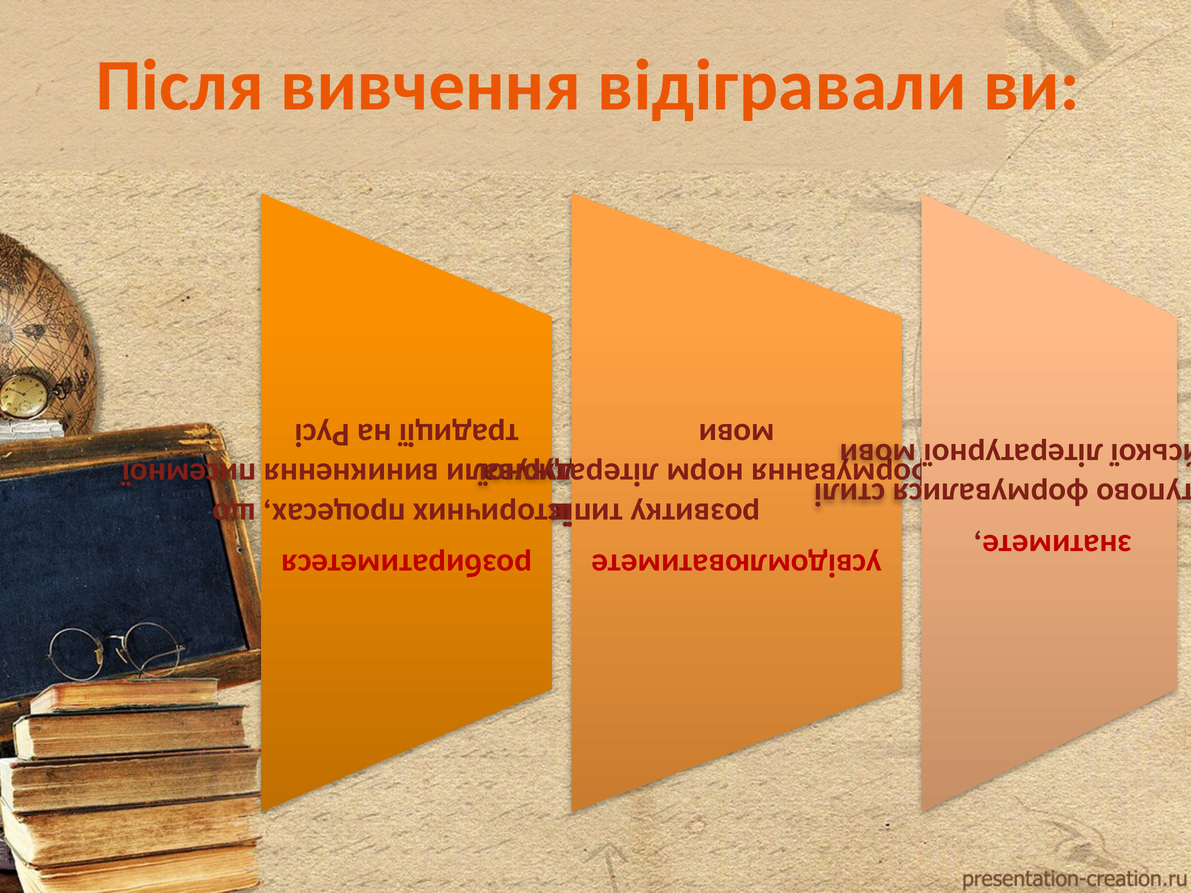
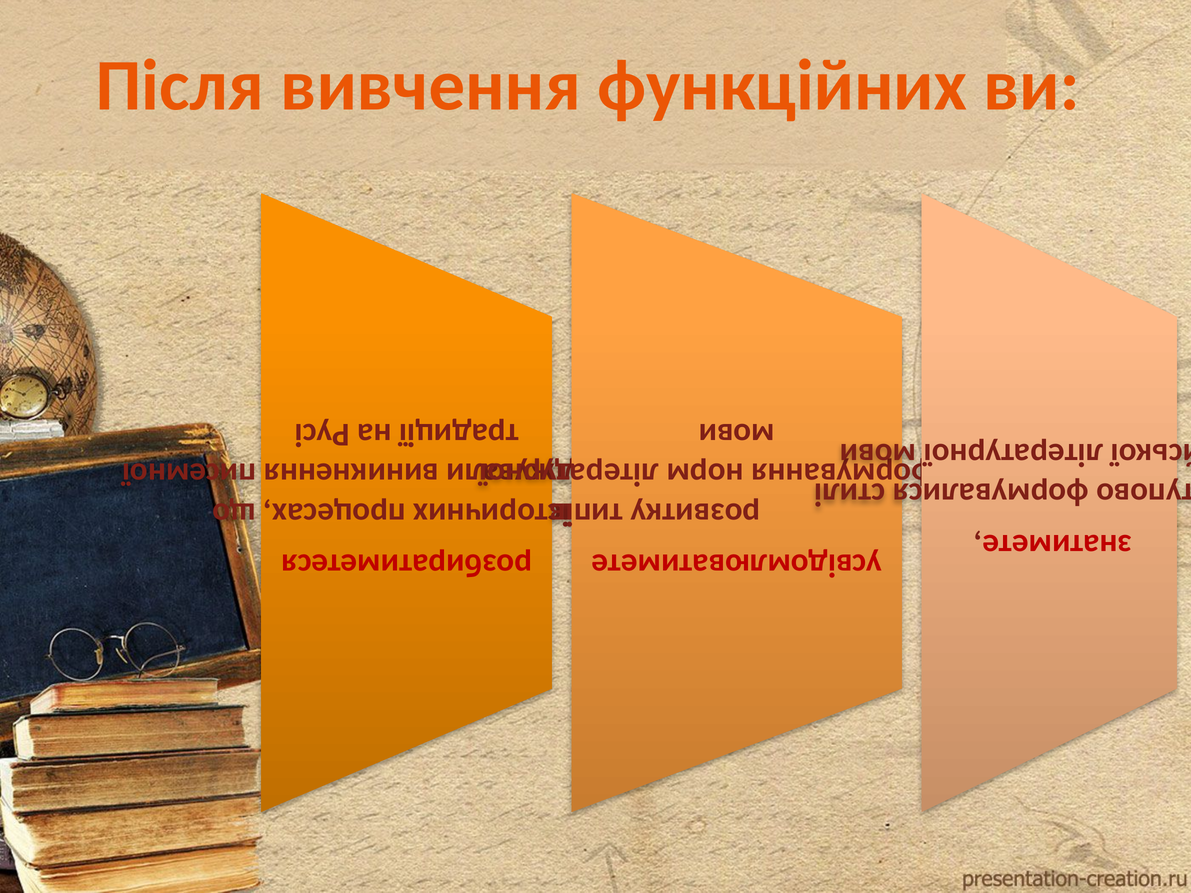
відігравали: відігравали -> функційних
